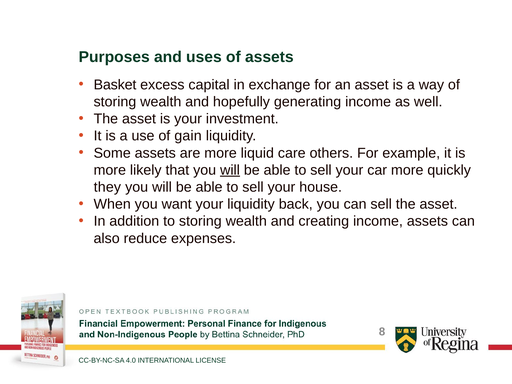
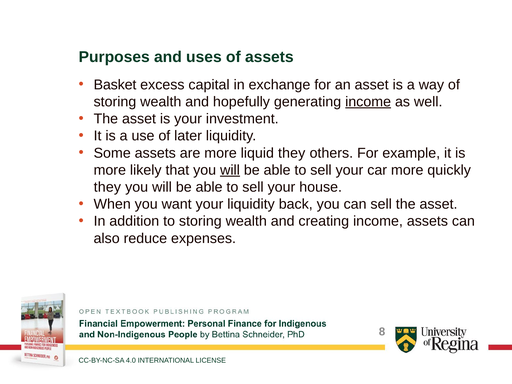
income at (368, 102) underline: none -> present
gain: gain -> later
liquid care: care -> they
